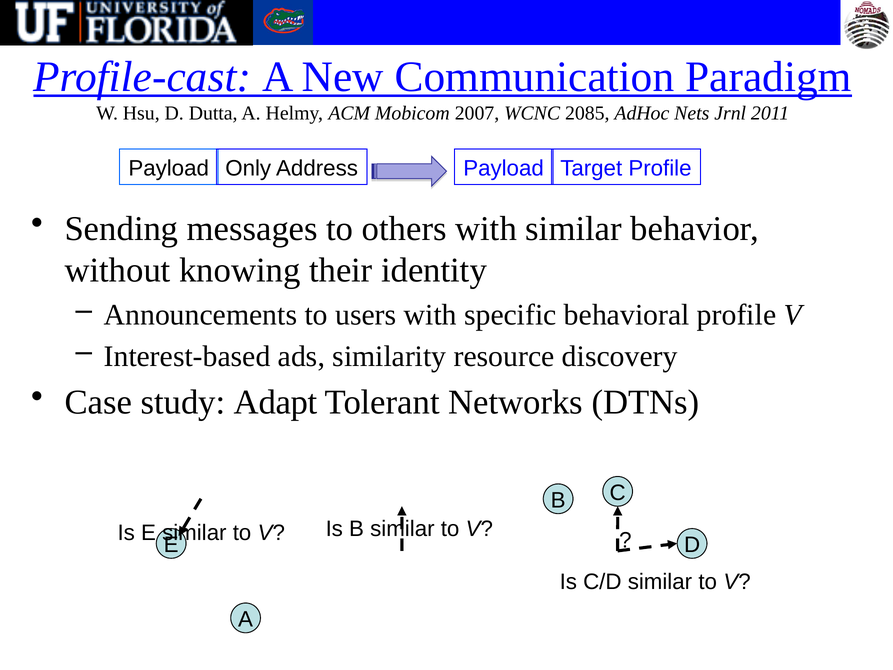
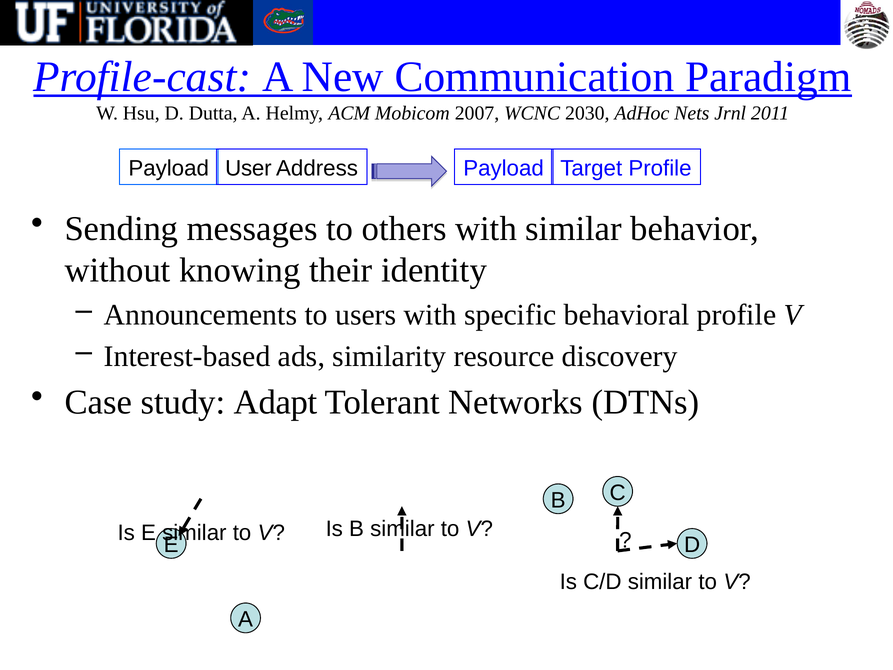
2085: 2085 -> 2030
Only: Only -> User
